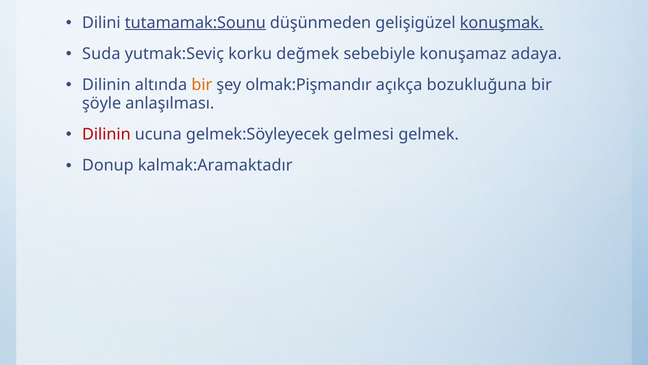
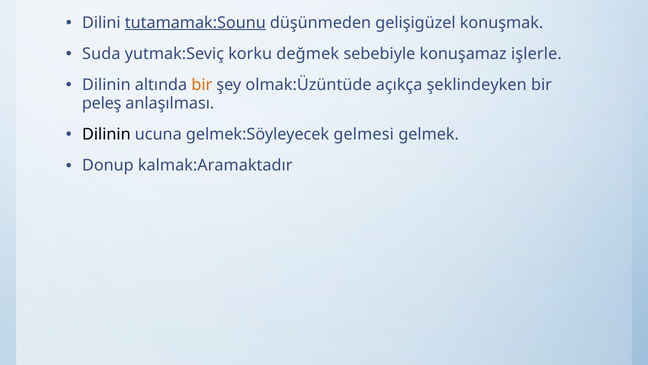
konuşmak underline: present -> none
adaya: adaya -> işlerle
olmak:Pişmandır: olmak:Pişmandır -> olmak:Üzüntüde
bozukluğuna: bozukluğuna -> şeklindeyken
şöyle: şöyle -> peleş
Dilinin at (106, 134) colour: red -> black
